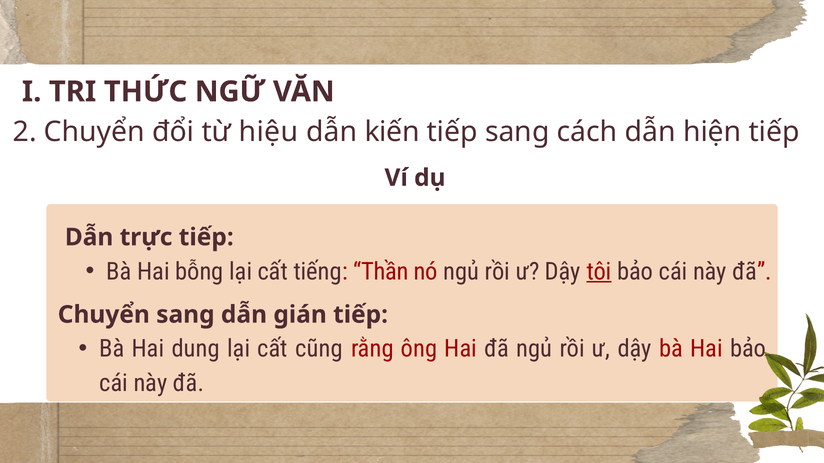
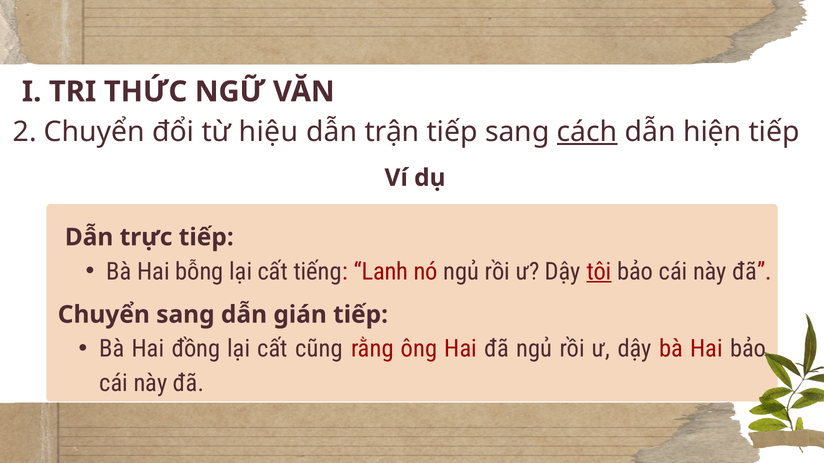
kiến: kiến -> trận
cách underline: none -> present
Thần: Thần -> Lanh
dung: dung -> đồng
